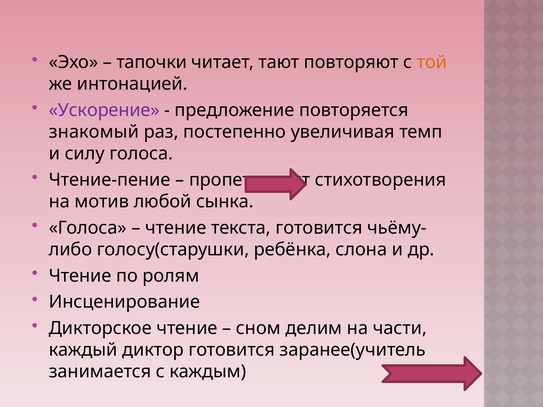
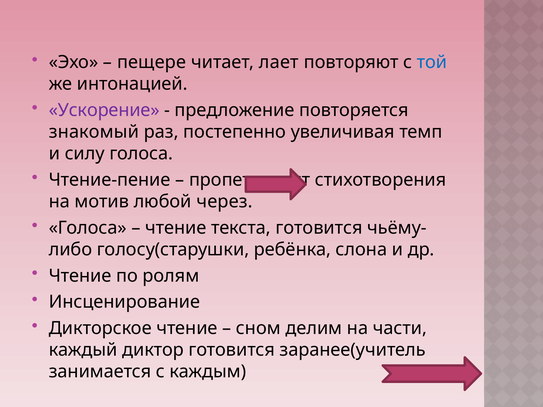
тапочки: тапочки -> пещере
тают: тают -> лает
той colour: orange -> blue
сынка: сынка -> через
